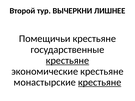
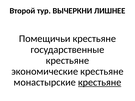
крестьяне at (67, 61) underline: present -> none
